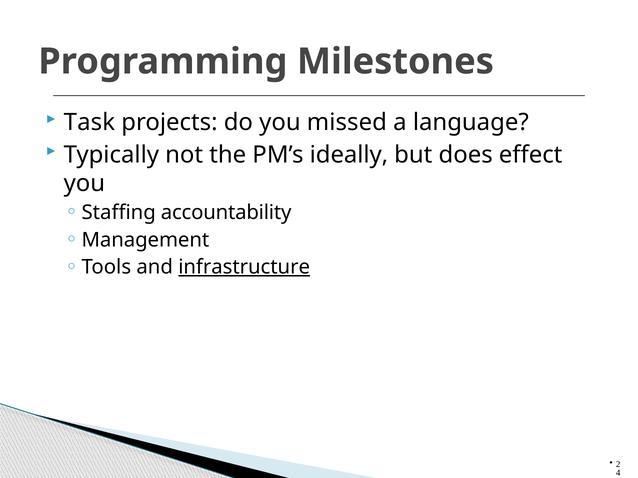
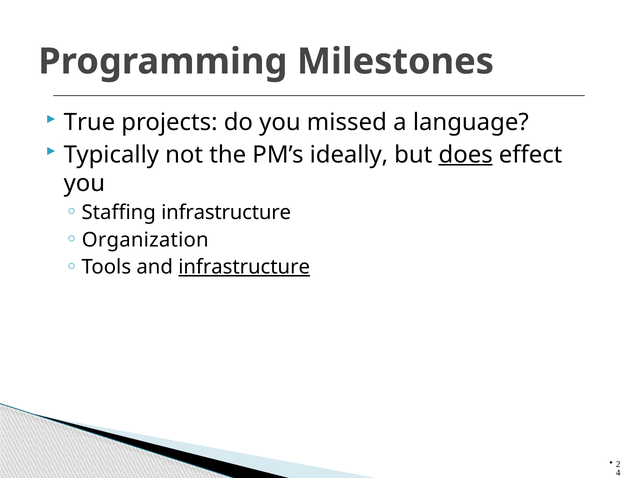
Task: Task -> True
does underline: none -> present
Staffing accountability: accountability -> infrastructure
Management: Management -> Organization
